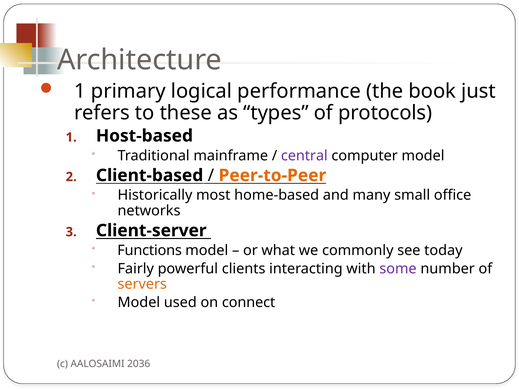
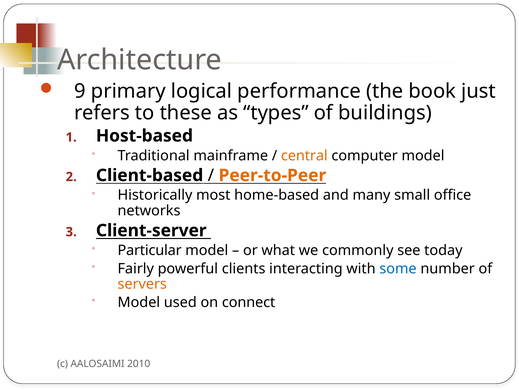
1 at (80, 91): 1 -> 9
protocols: protocols -> buildings
central colour: purple -> orange
Functions: Functions -> Particular
some colour: purple -> blue
2036: 2036 -> 2010
